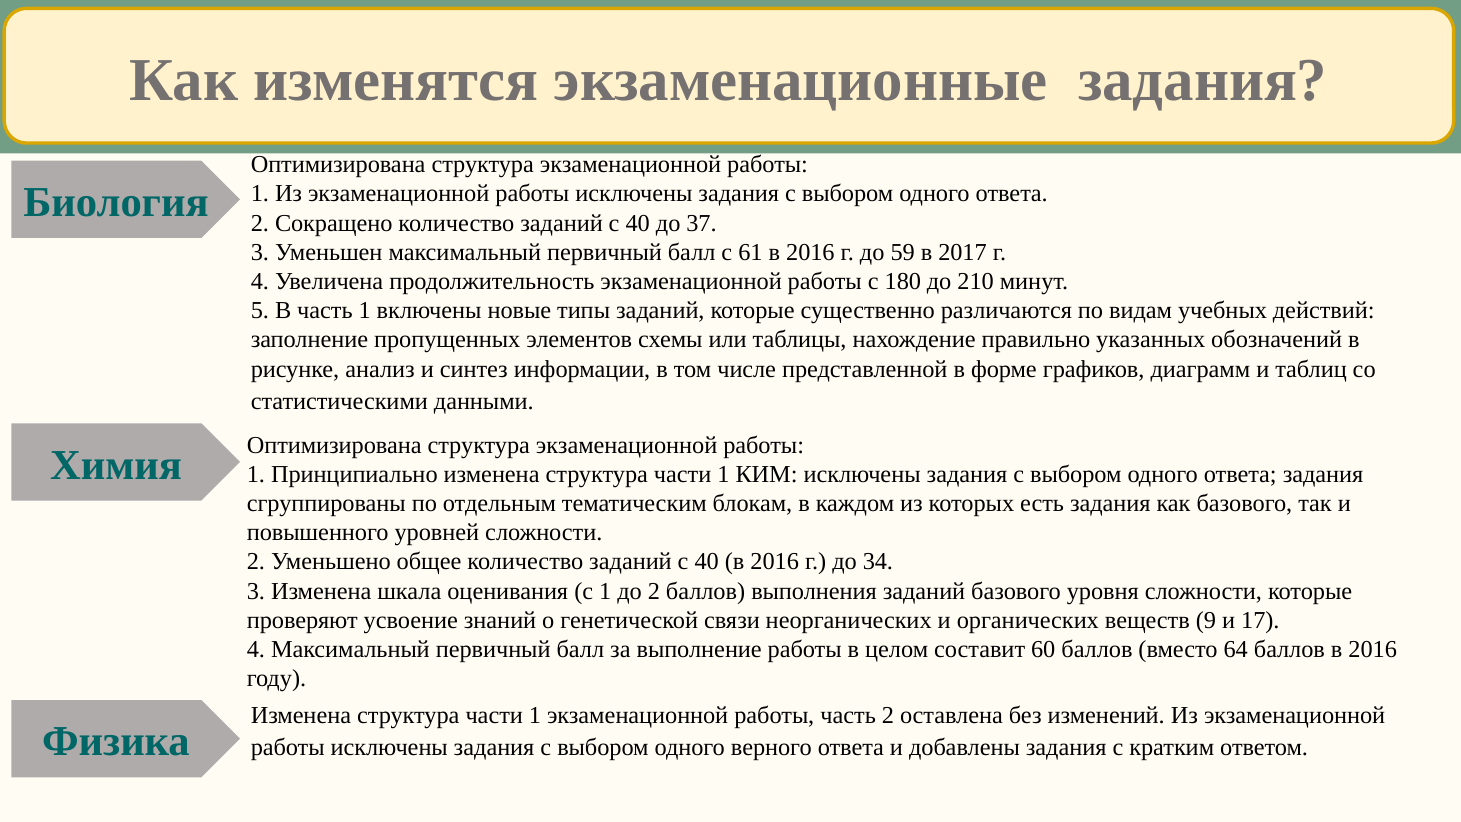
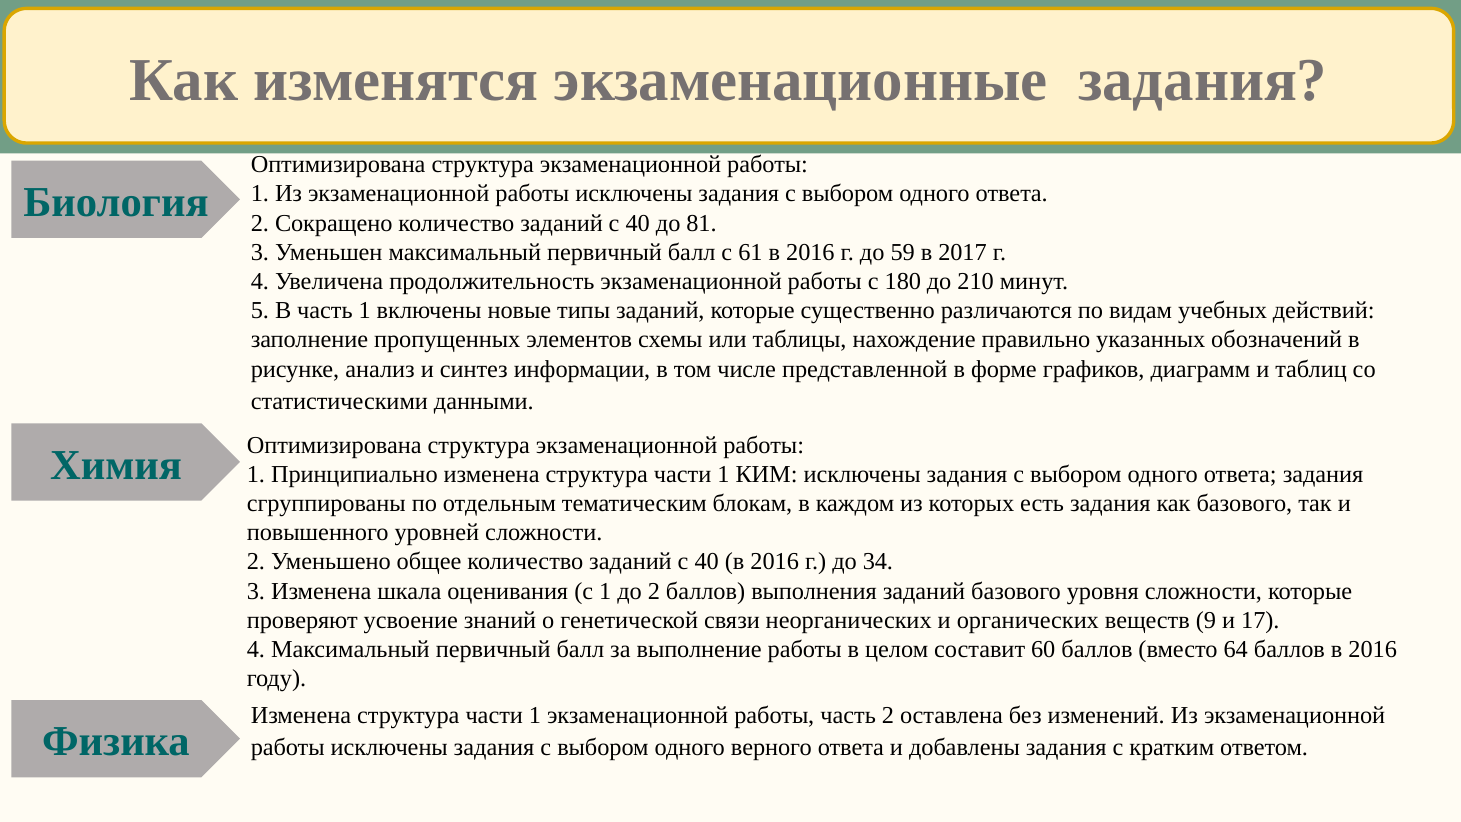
37: 37 -> 81
